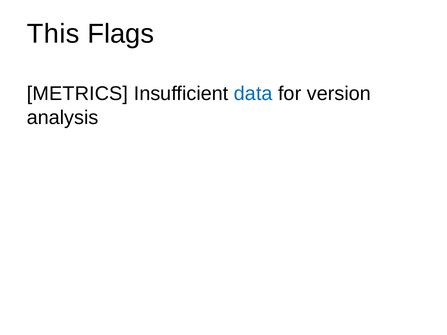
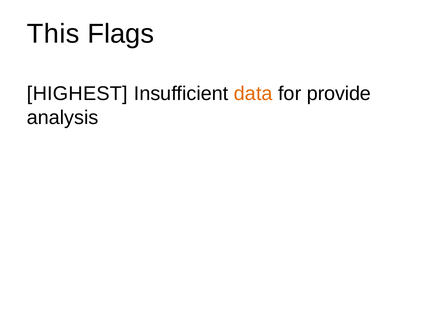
METRICS: METRICS -> HIGHEST
data colour: blue -> orange
version: version -> provide
